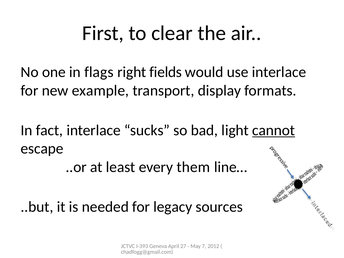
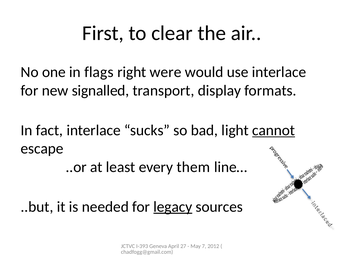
fields: fields -> were
example: example -> signalled
legacy underline: none -> present
